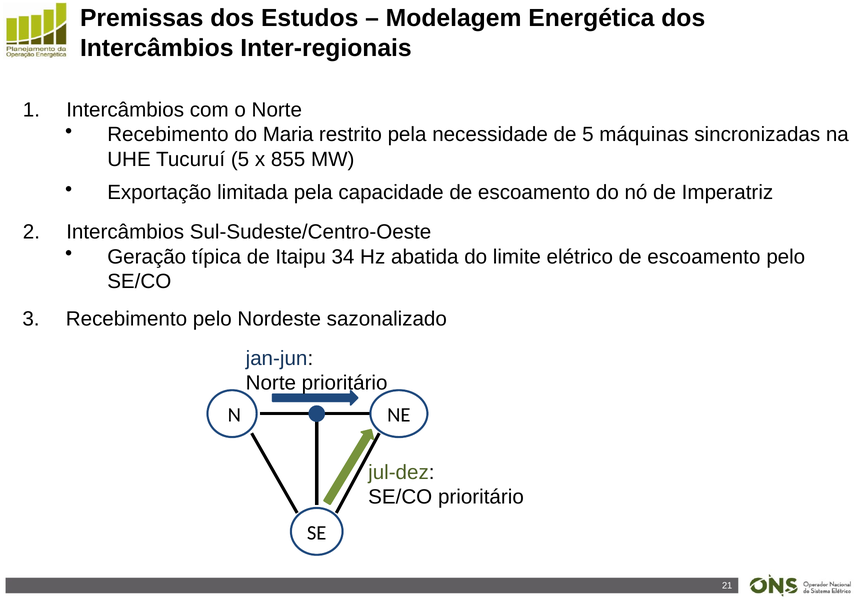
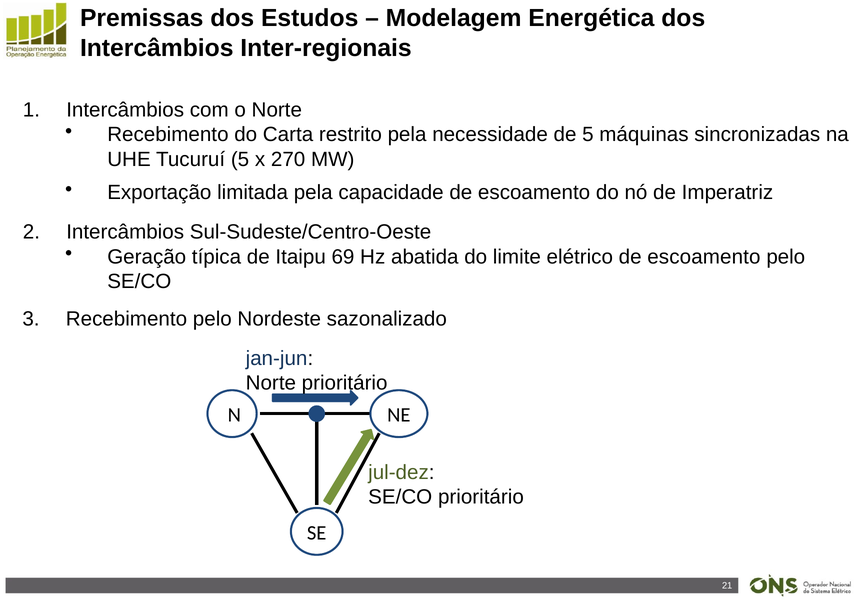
Maria: Maria -> Carta
855: 855 -> 270
34: 34 -> 69
